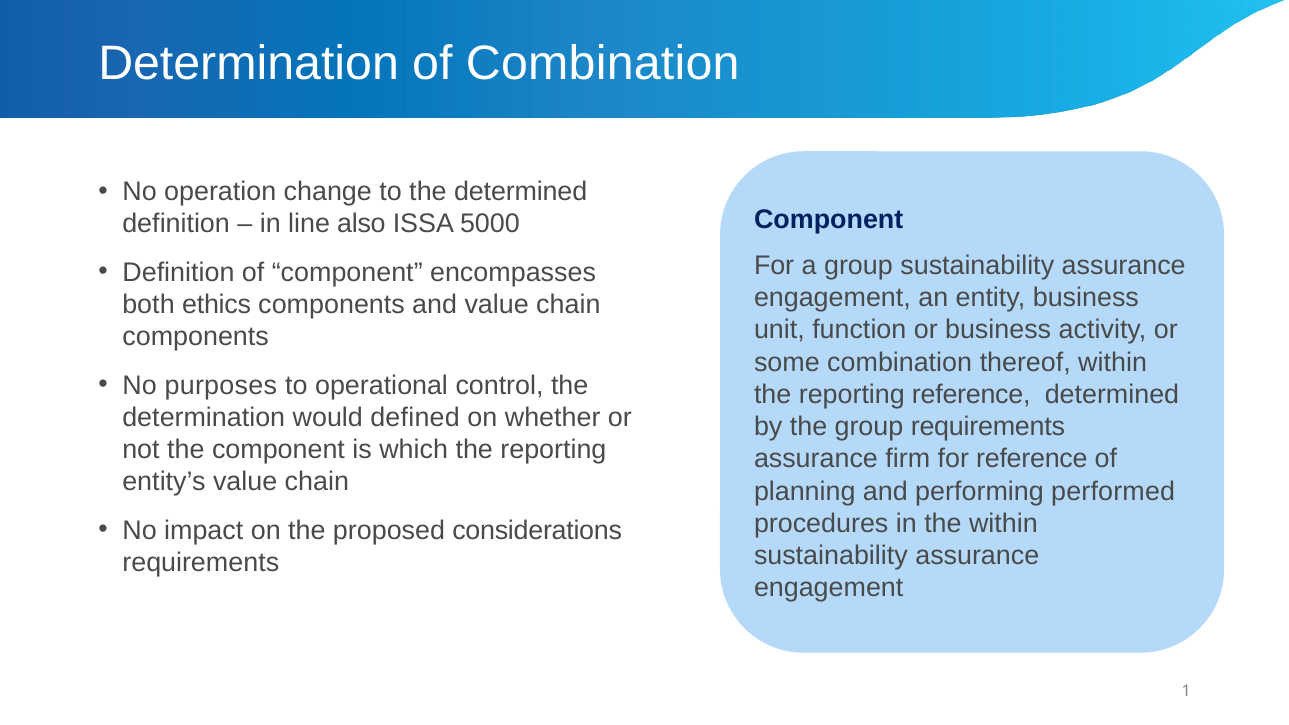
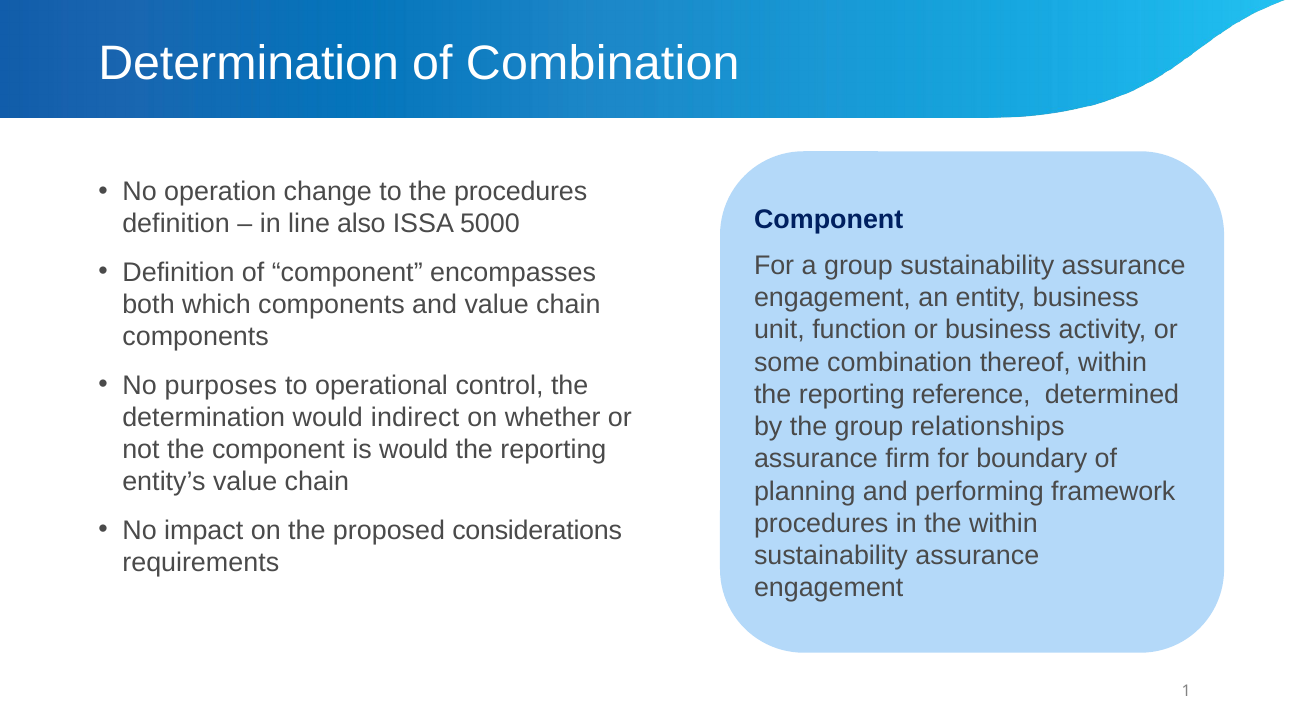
the determined: determined -> procedures
ethics: ethics -> which
defined: defined -> indirect
group requirements: requirements -> relationships
is which: which -> would
for reference: reference -> boundary
performed: performed -> framework
